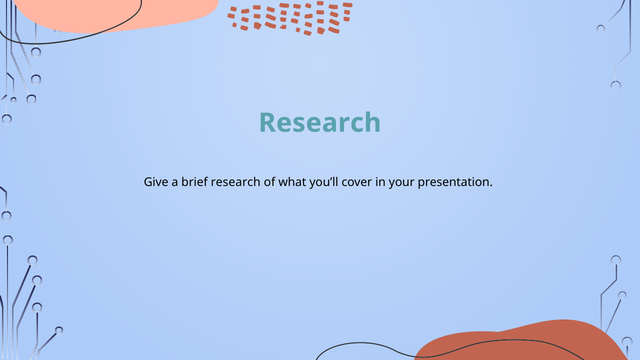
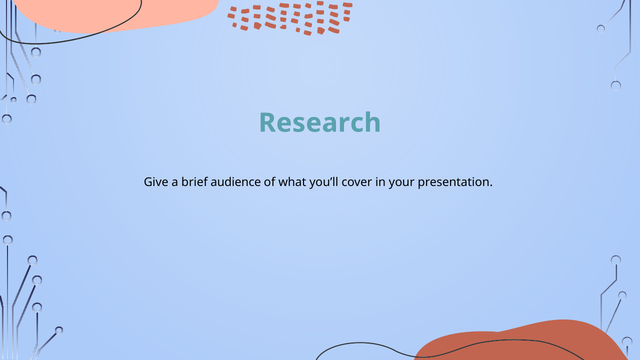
brief research: research -> audience
